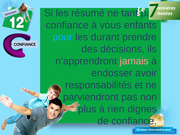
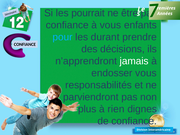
résumé: résumé -> pourrait
tant: tant -> être
jamais colour: pink -> white
endosser avoir: avoir -> vous
